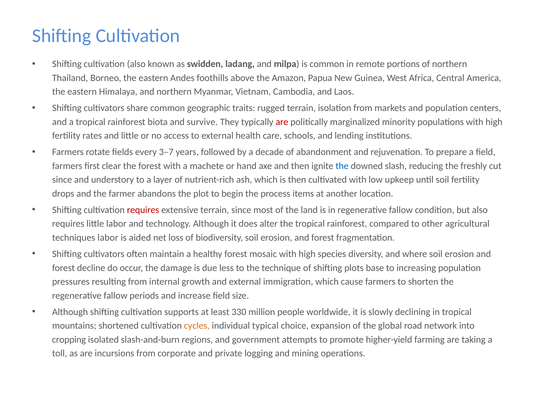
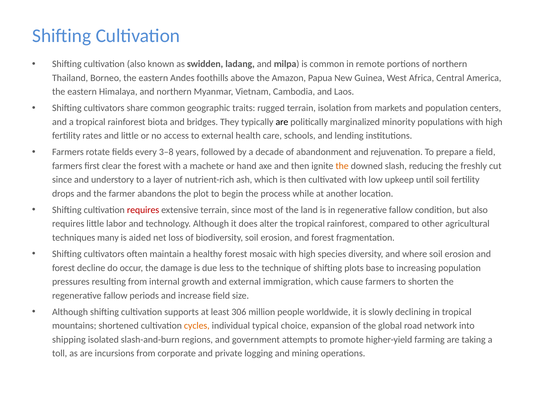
survive: survive -> bridges
are at (282, 122) colour: red -> black
3–7: 3–7 -> 3–8
the at (342, 166) colour: blue -> orange
items: items -> while
techniques labor: labor -> many
330: 330 -> 306
cropping: cropping -> shipping
